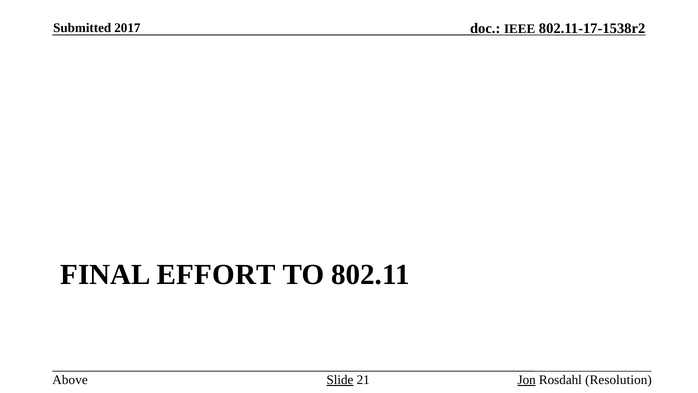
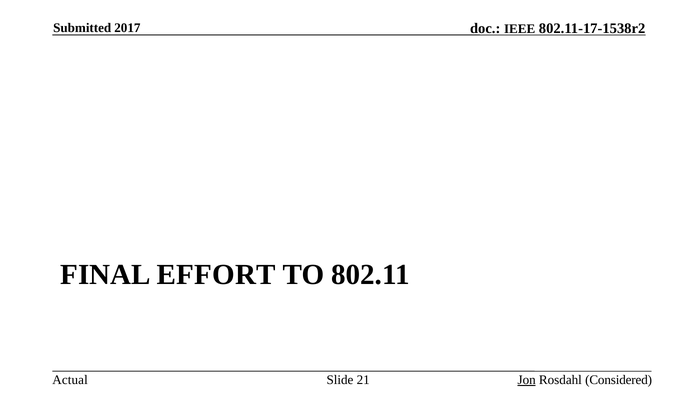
Above: Above -> Actual
Slide underline: present -> none
Resolution: Resolution -> Considered
